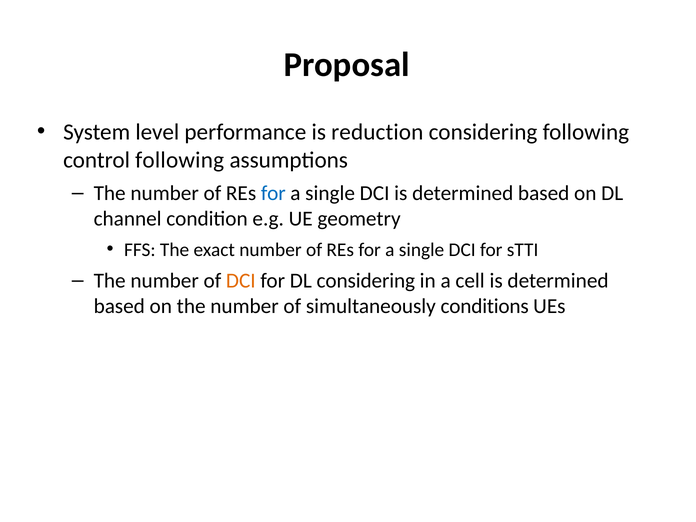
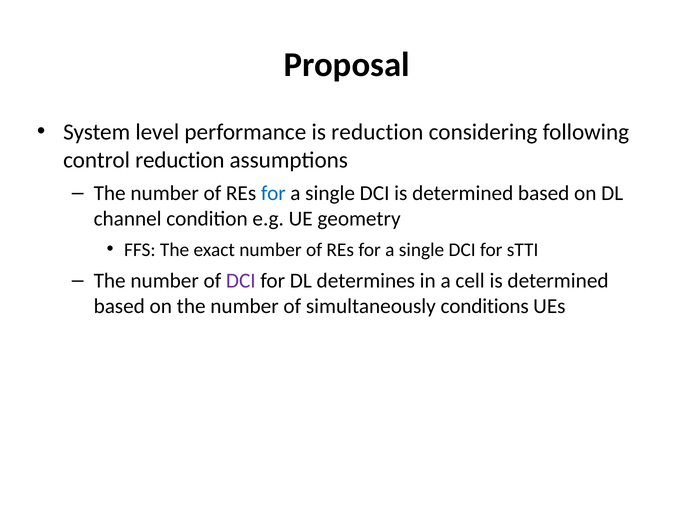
control following: following -> reduction
DCI at (241, 281) colour: orange -> purple
DL considering: considering -> determines
